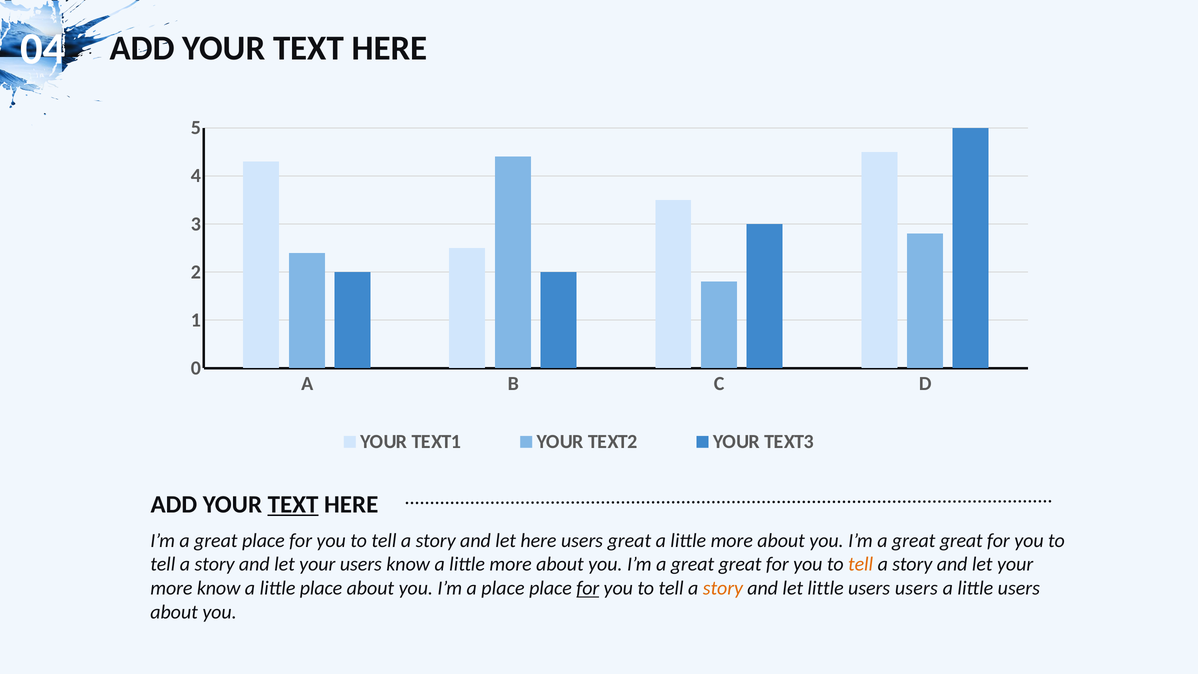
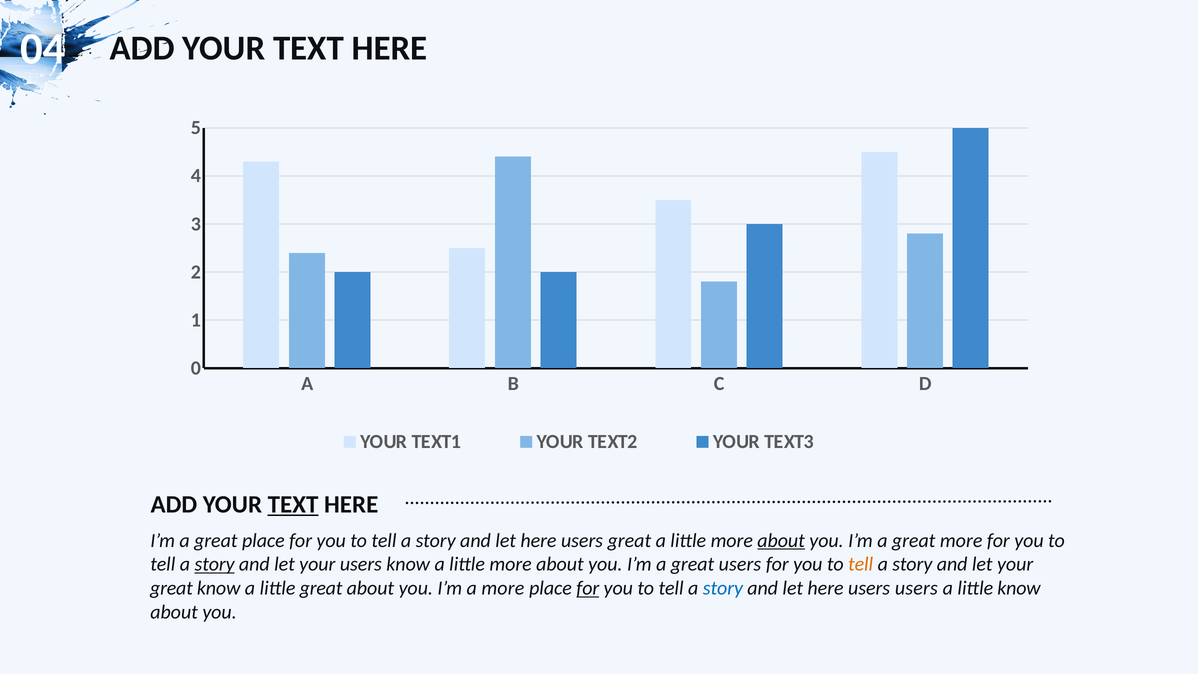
about at (781, 540) underline: none -> present
great at (961, 540): great -> more
story at (215, 564) underline: none -> present
great at (740, 564): great -> users
more at (171, 588): more -> great
little place: place -> great
a place: place -> more
story at (723, 588) colour: orange -> blue
little at (826, 588): little -> here
a little users: users -> know
